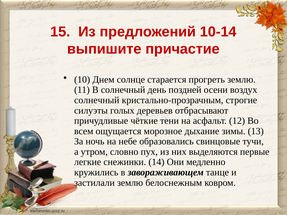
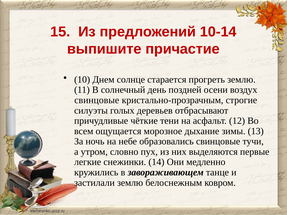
солнечный at (97, 100): солнечный -> свинцовые
